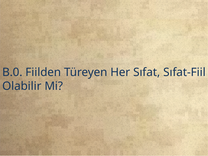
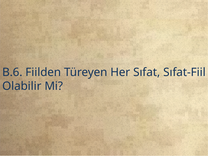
B.0: B.0 -> B.6
